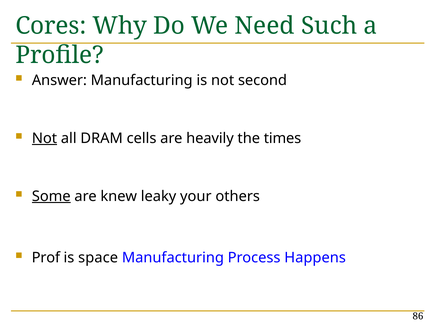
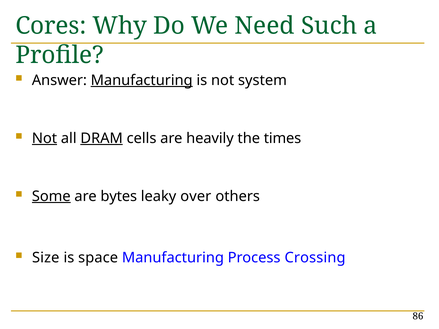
Manufacturing at (142, 80) underline: none -> present
second: second -> system
DRAM underline: none -> present
knew: knew -> bytes
your: your -> over
Prof: Prof -> Size
Happens: Happens -> Crossing
